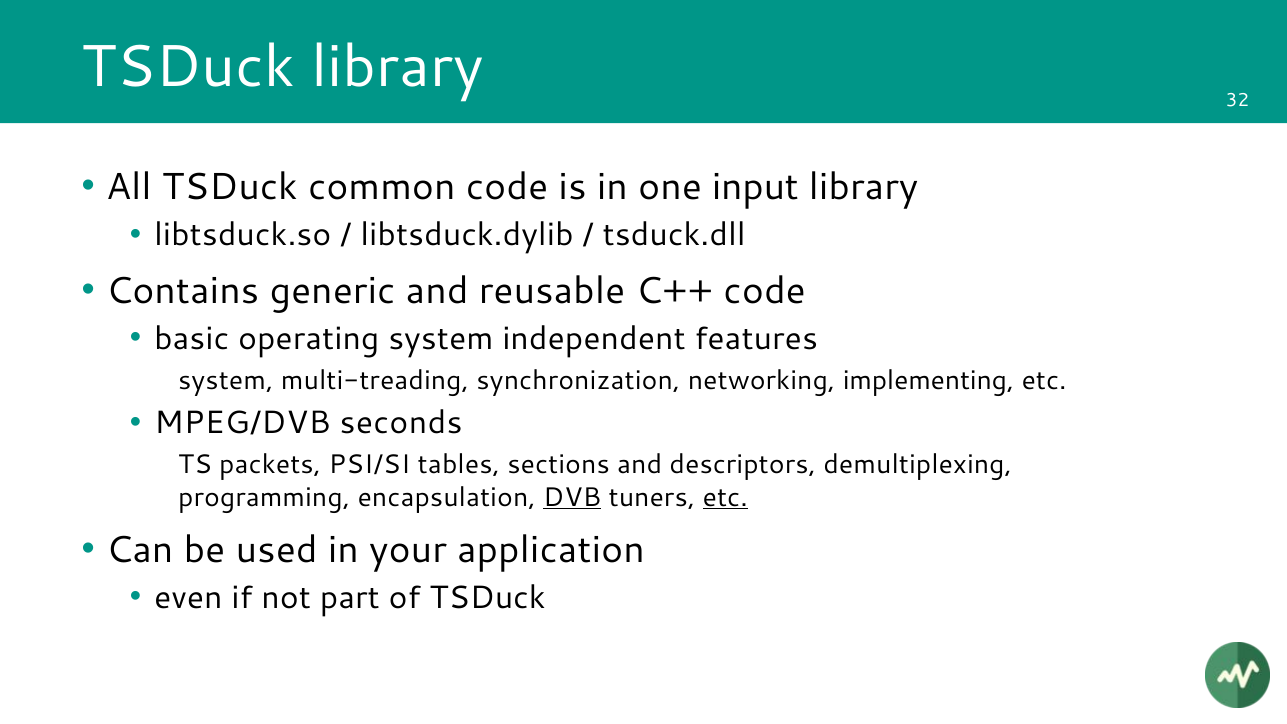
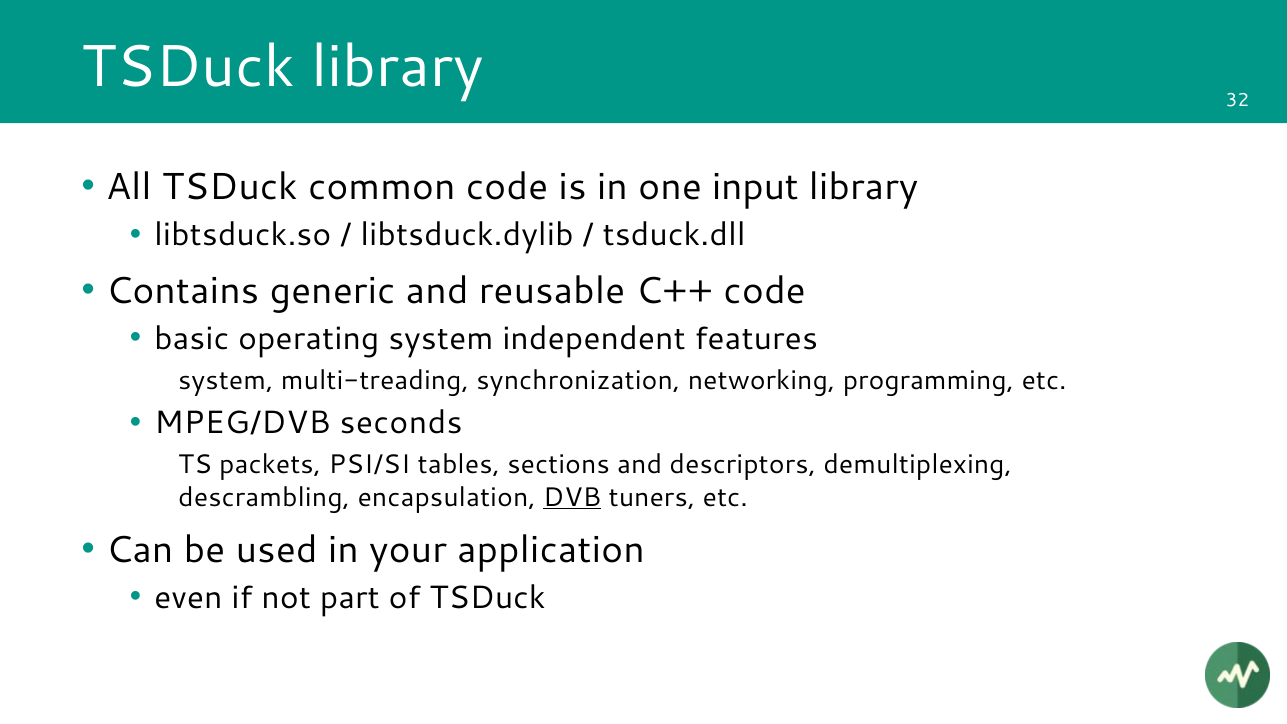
implementing: implementing -> programming
programming: programming -> descrambling
etc at (725, 497) underline: present -> none
